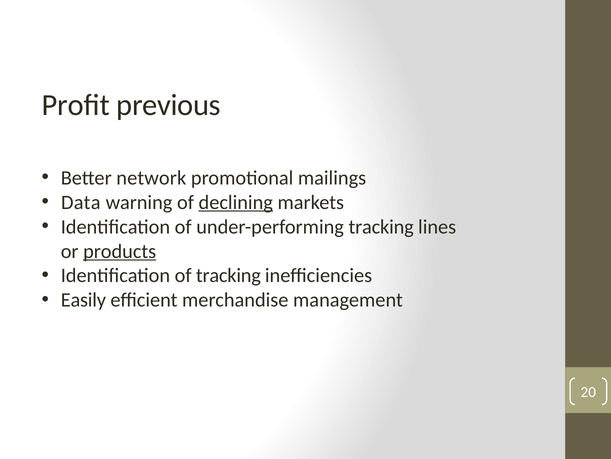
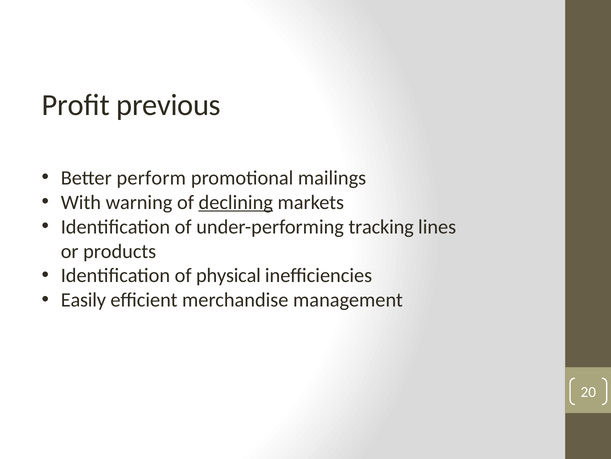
network: network -> perform
Data: Data -> With
products underline: present -> none
of tracking: tracking -> physical
